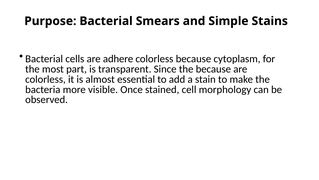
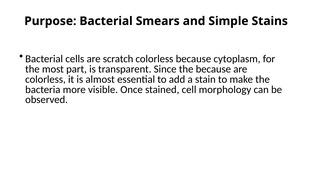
adhere: adhere -> scratch
